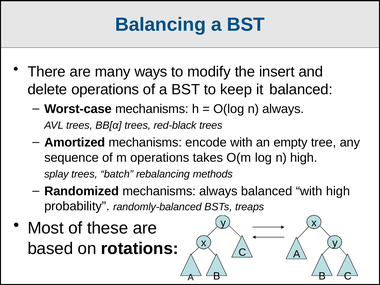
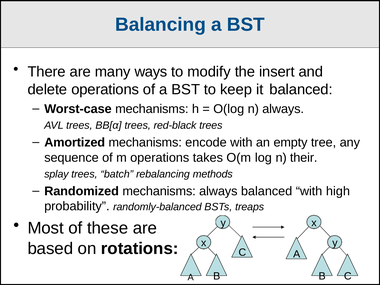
n high: high -> their
